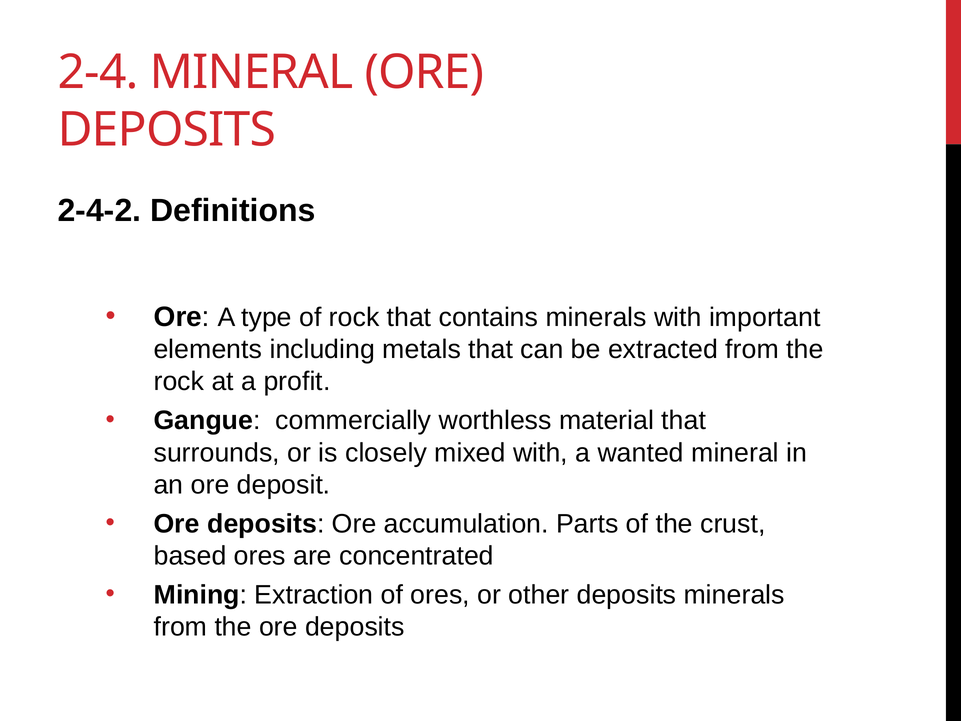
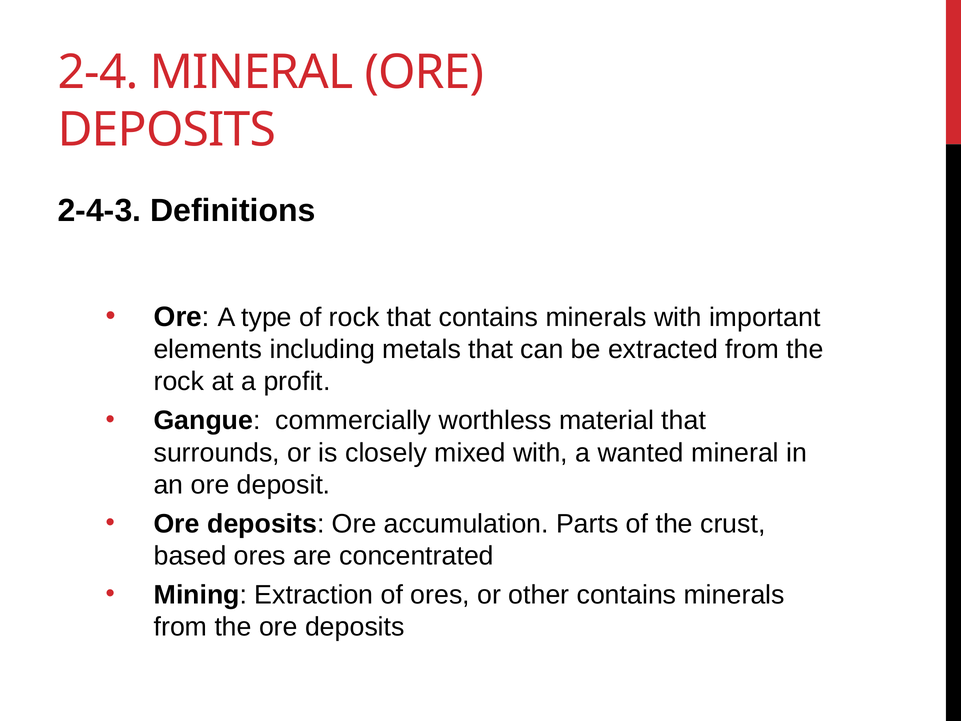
2-4-2: 2-4-2 -> 2-4-3
other deposits: deposits -> contains
